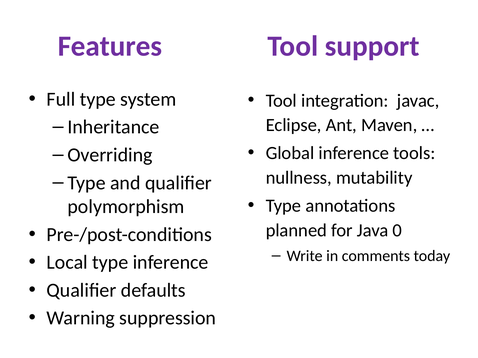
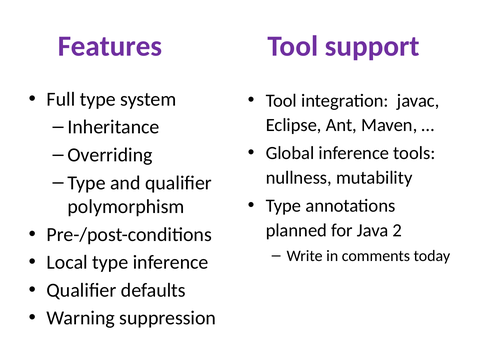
0: 0 -> 2
